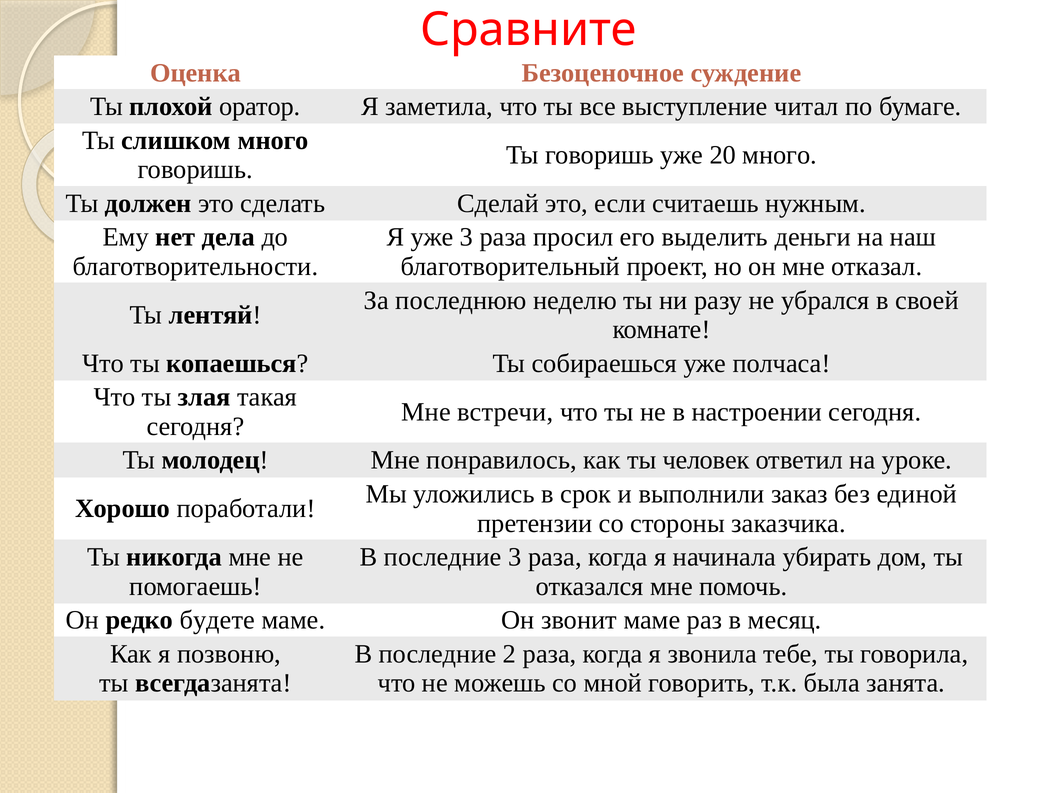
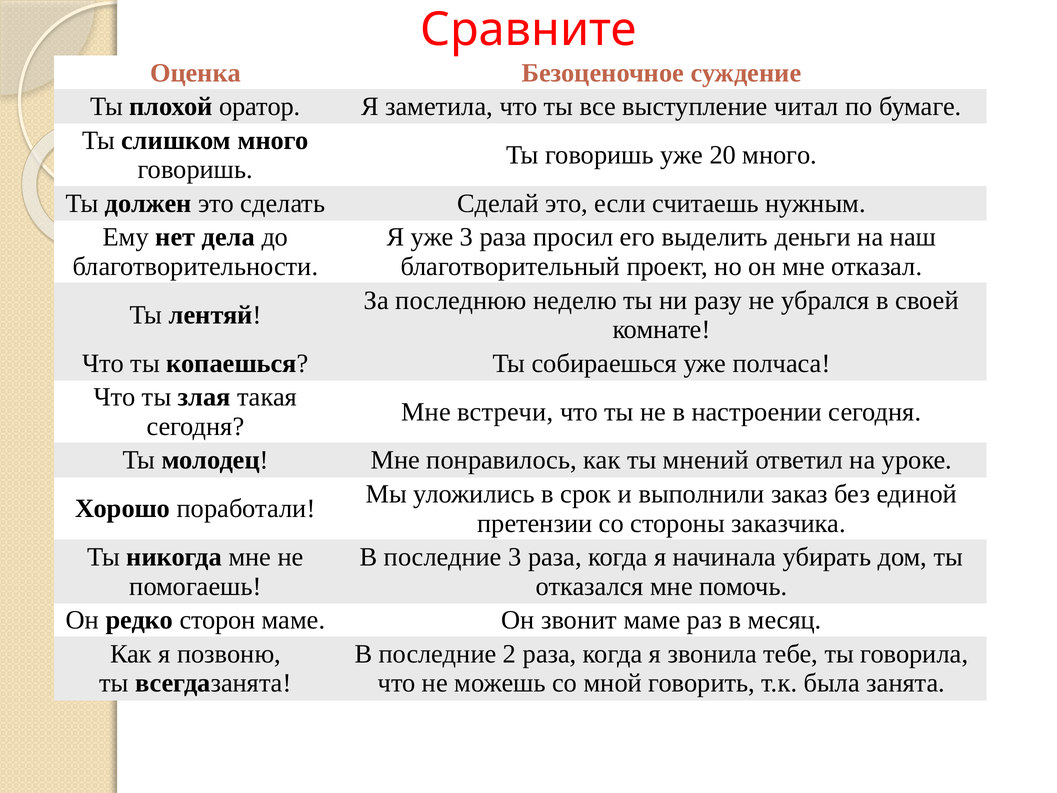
человек: человек -> мнений
будете: будете -> сторон
